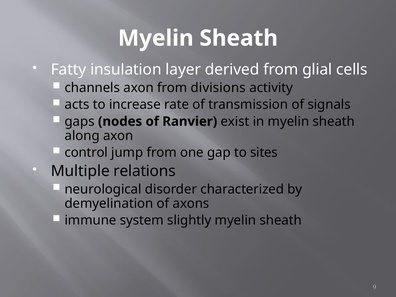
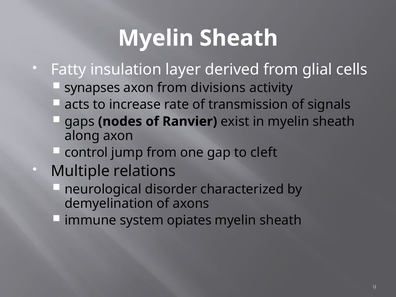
channels: channels -> synapses
sites: sites -> cleft
slightly: slightly -> opiates
